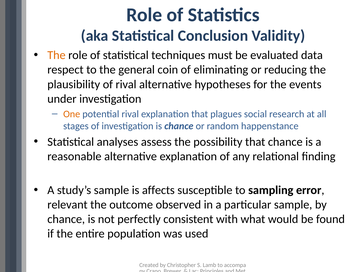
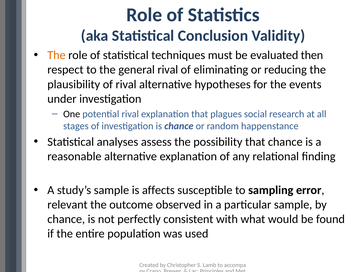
data: data -> then
general coin: coin -> rival
One colour: orange -> black
